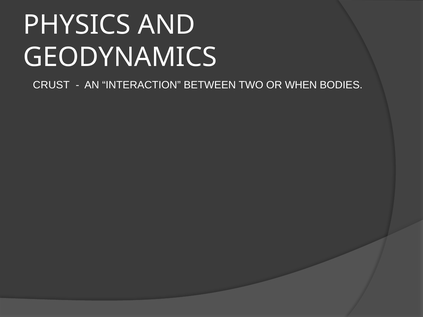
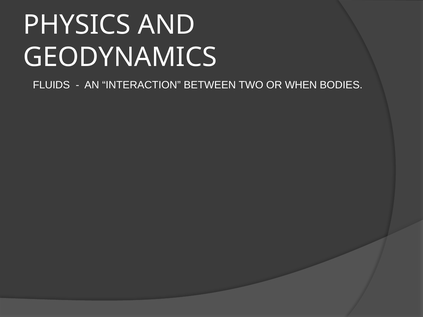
CRUST: CRUST -> FLUIDS
